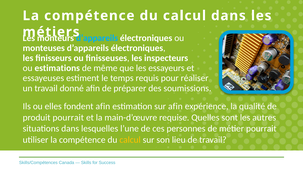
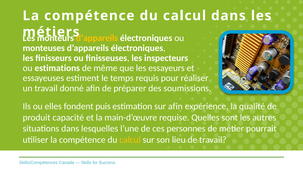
d’appareils at (97, 38) colour: light blue -> yellow
fondent afin: afin -> puis
produit pourrait: pourrait -> capacité
